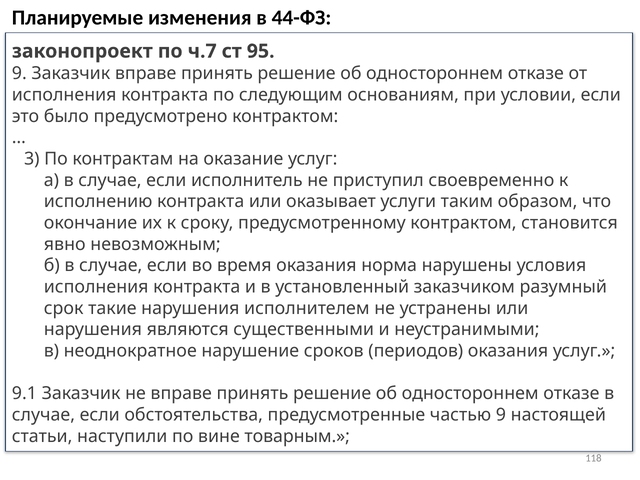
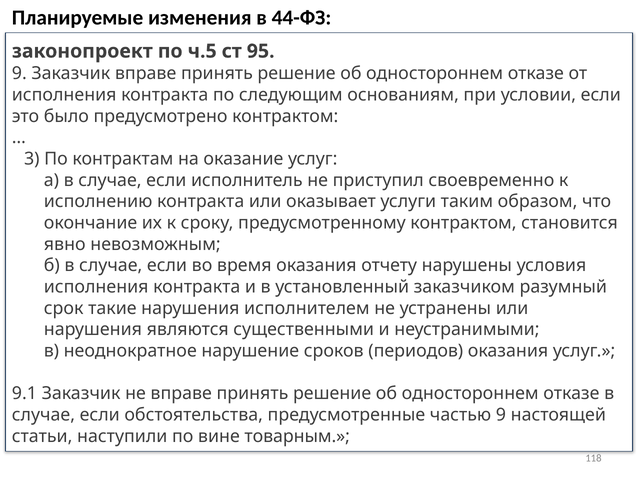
ч.7: ч.7 -> ч.5
норма: норма -> отчету
